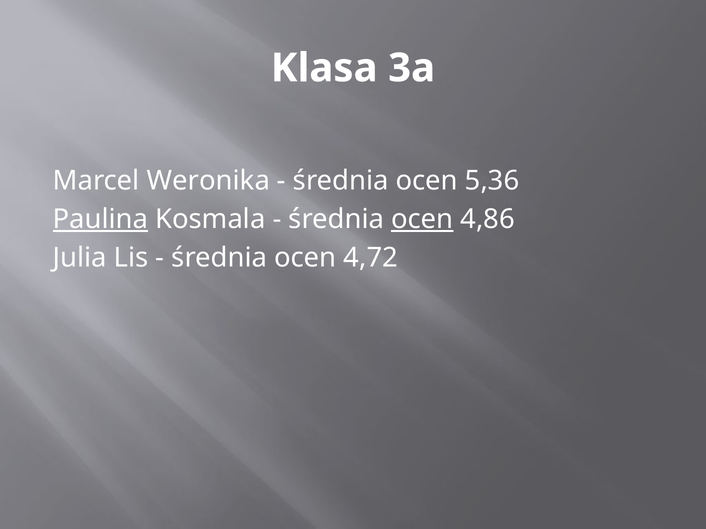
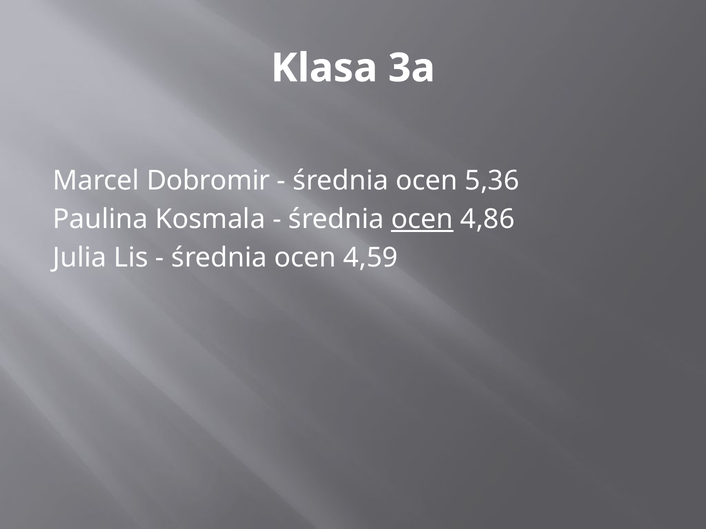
Weronika: Weronika -> Dobromir
Paulina underline: present -> none
4,72: 4,72 -> 4,59
